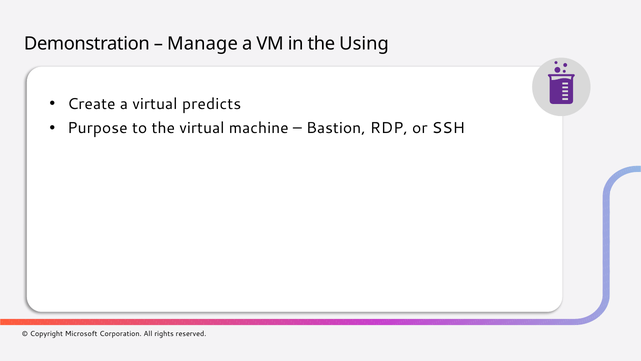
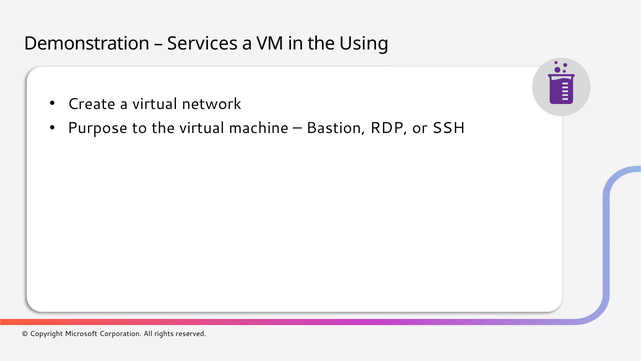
Manage: Manage -> Services
predicts: predicts -> network
